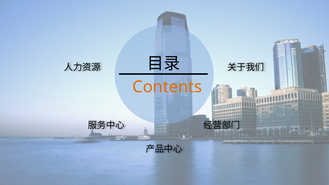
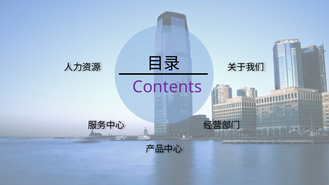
Contents colour: orange -> purple
